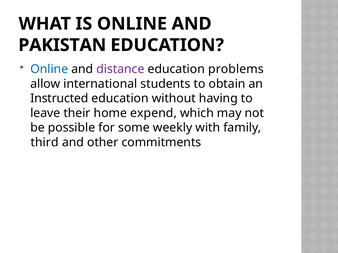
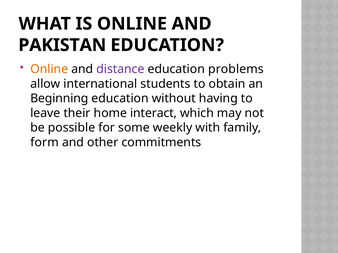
Online at (49, 69) colour: blue -> orange
Instructed: Instructed -> Beginning
expend: expend -> interact
third: third -> form
